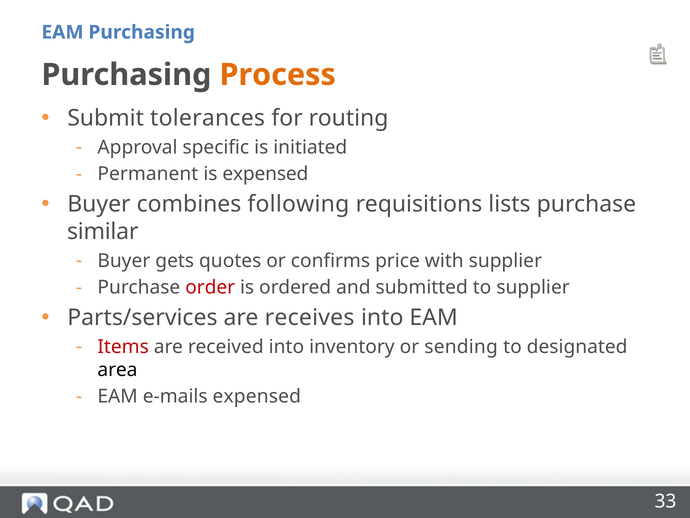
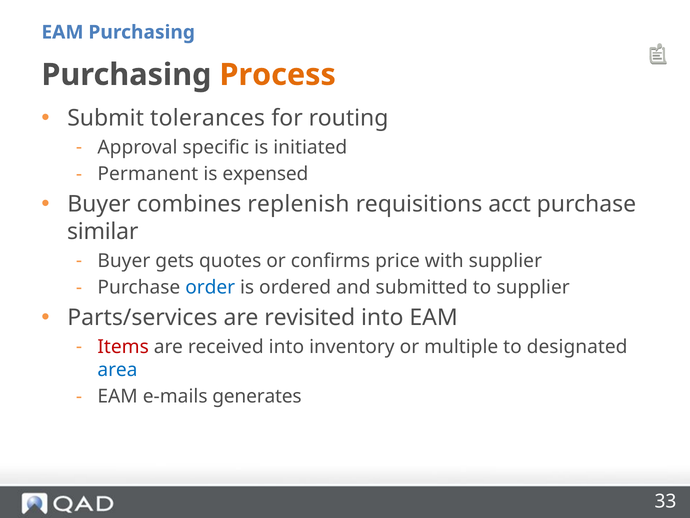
following: following -> replenish
lists: lists -> acct
order colour: red -> blue
receives: receives -> revisited
sending: sending -> multiple
area colour: black -> blue
e-mails expensed: expensed -> generates
